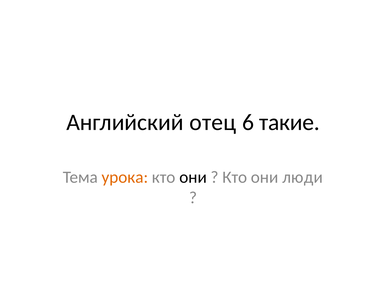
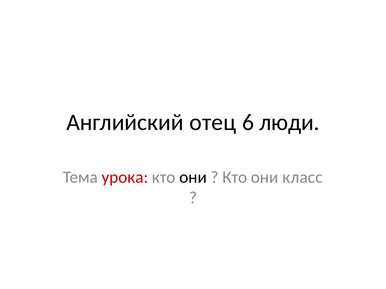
такие: такие -> люди
урока colour: orange -> red
люди: люди -> класс
